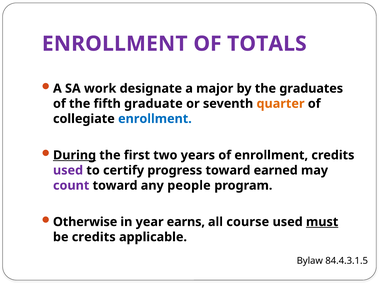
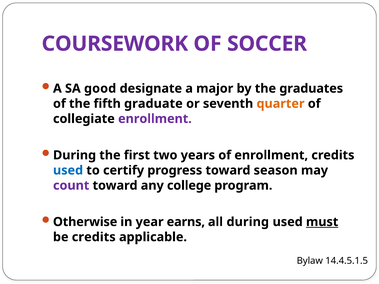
ENROLLMENT at (115, 44): ENROLLMENT -> COURSEWORK
TOTALS: TOTALS -> SOCCER
work: work -> good
enrollment at (155, 119) colour: blue -> purple
During at (75, 155) underline: present -> none
used at (68, 170) colour: purple -> blue
earned: earned -> season
people: people -> college
all course: course -> during
84.4.3.1.5: 84.4.3.1.5 -> 14.4.5.1.5
